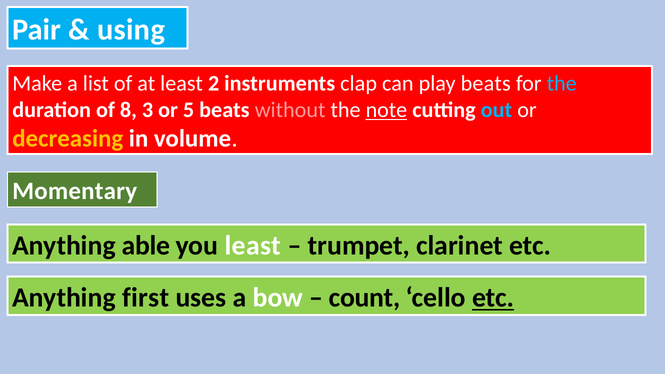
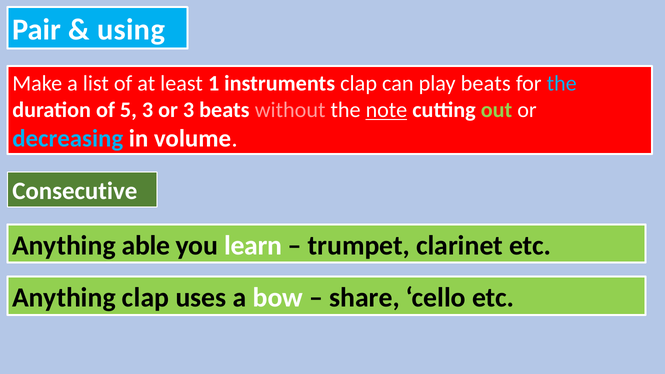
2: 2 -> 1
8: 8 -> 5
or 5: 5 -> 3
out colour: light blue -> light green
decreasing colour: yellow -> light blue
Momentary: Momentary -> Consecutive
you least: least -> learn
Anything first: first -> clap
count: count -> share
etc at (493, 298) underline: present -> none
